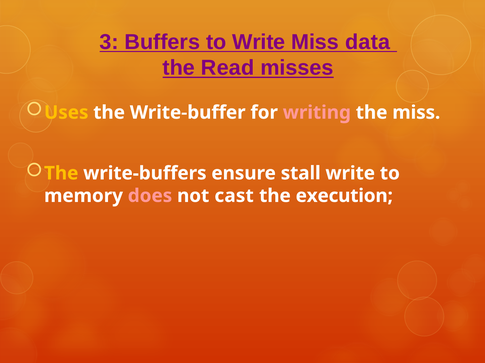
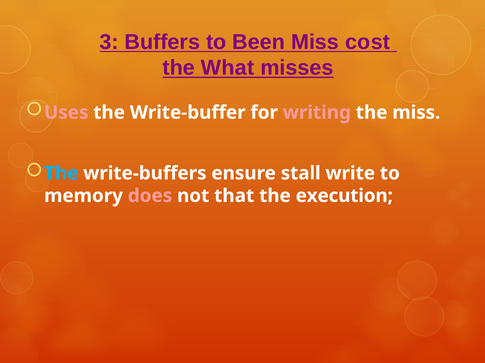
to Write: Write -> Been
data: data -> cost
Read: Read -> What
Uses colour: yellow -> pink
The at (61, 174) colour: yellow -> light blue
cast: cast -> that
